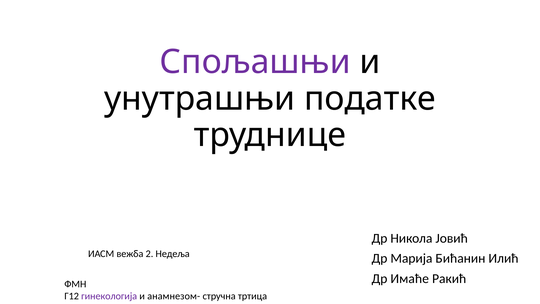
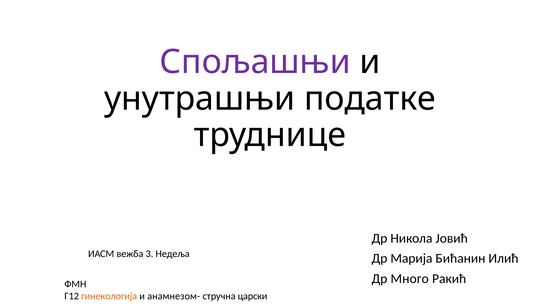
2: 2 -> 3
Имаће: Имаће -> Много
гинекологија colour: purple -> orange
тртица: тртица -> царски
